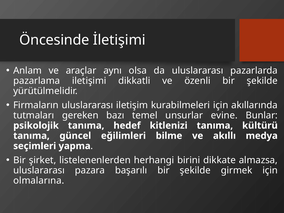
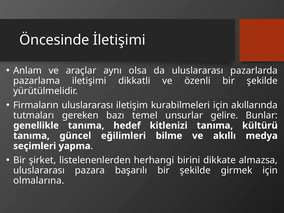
evine: evine -> gelire
psikolojik: psikolojik -> genellikle
